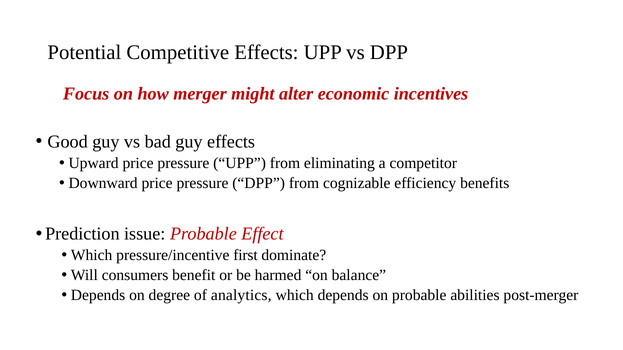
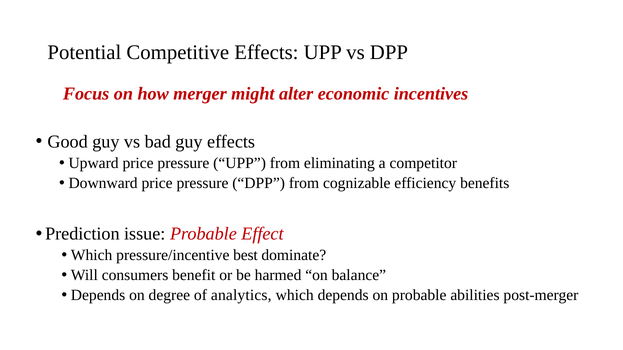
first: first -> best
